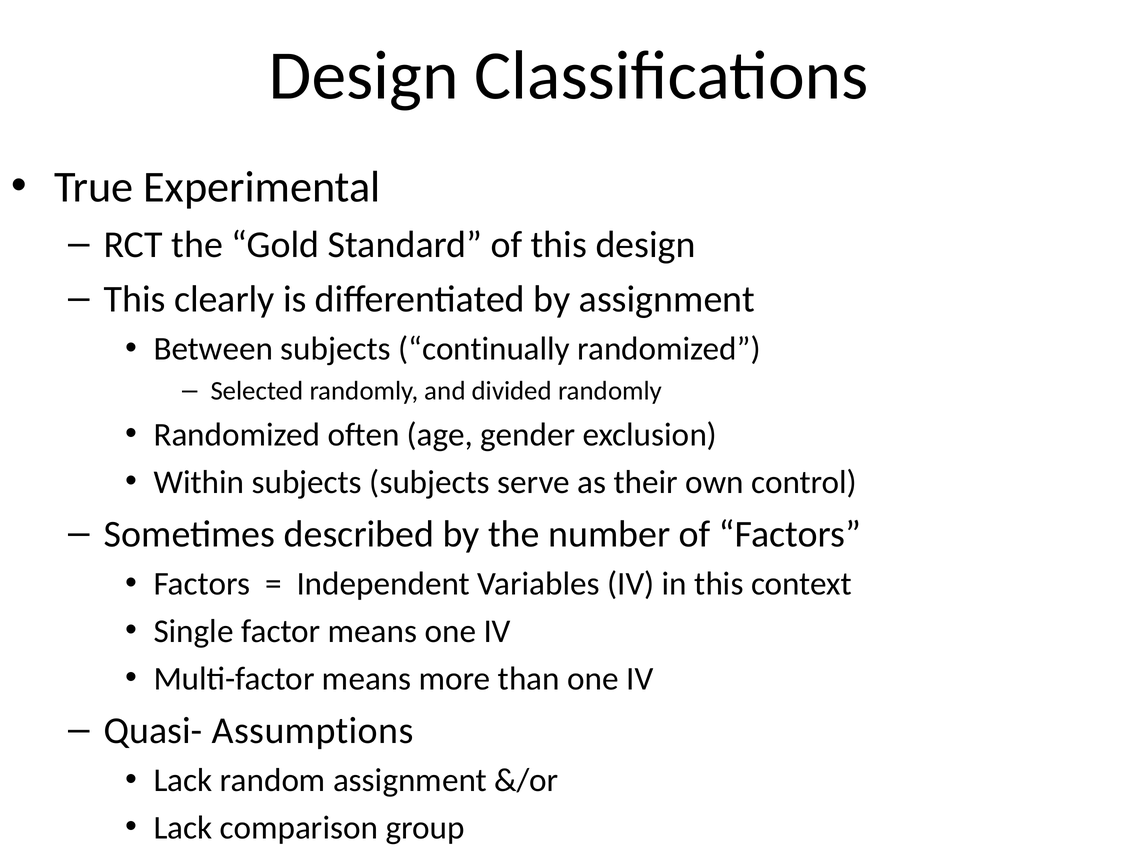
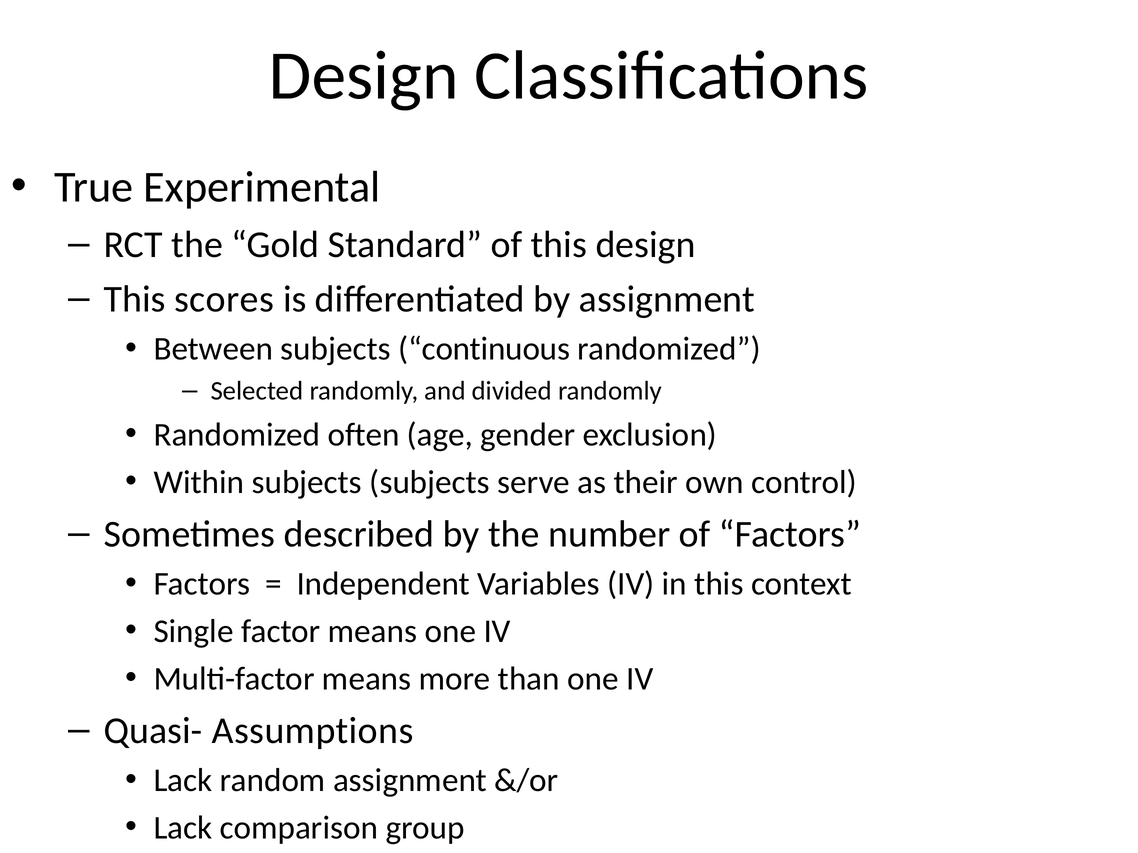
clearly: clearly -> scores
continually: continually -> continuous
